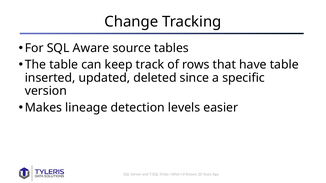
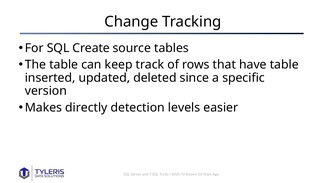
Aware: Aware -> Create
lineage: lineage -> directly
